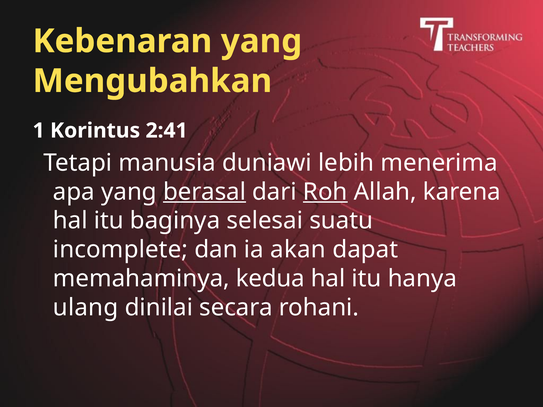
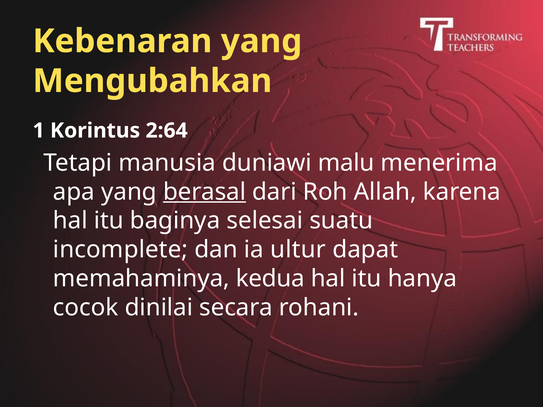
2:41: 2:41 -> 2:64
lebih: lebih -> malu
Roh underline: present -> none
akan: akan -> ultur
ulang: ulang -> cocok
